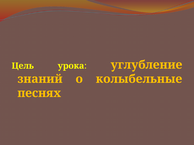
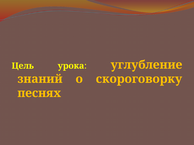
колыбельные: колыбельные -> скороговорку
